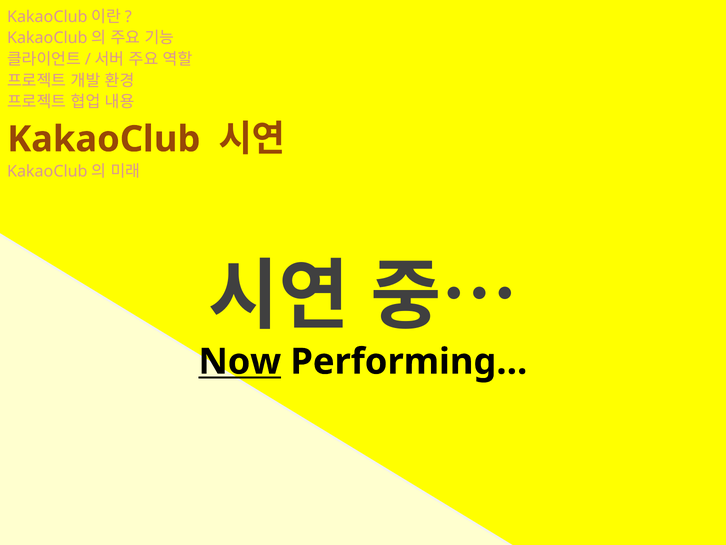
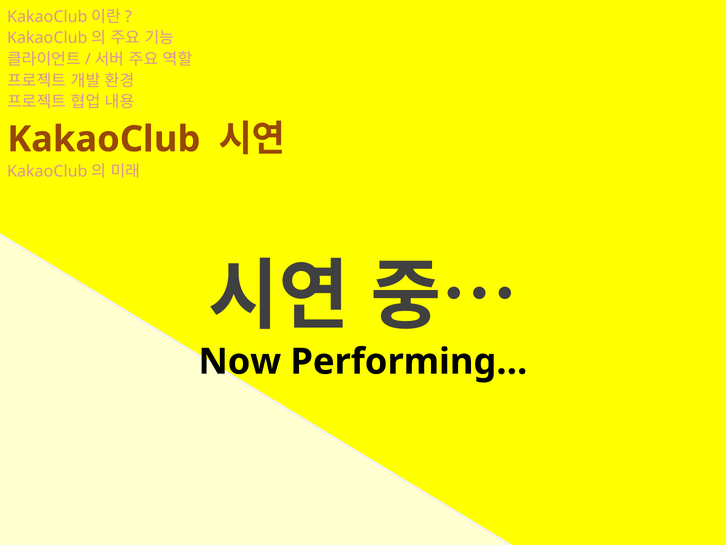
Now underline: present -> none
